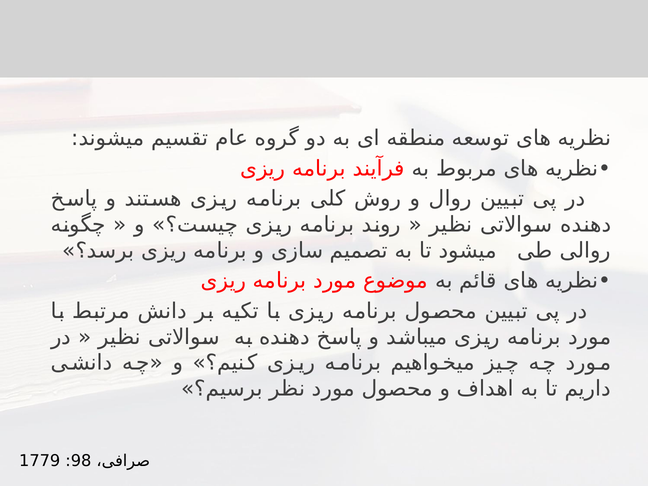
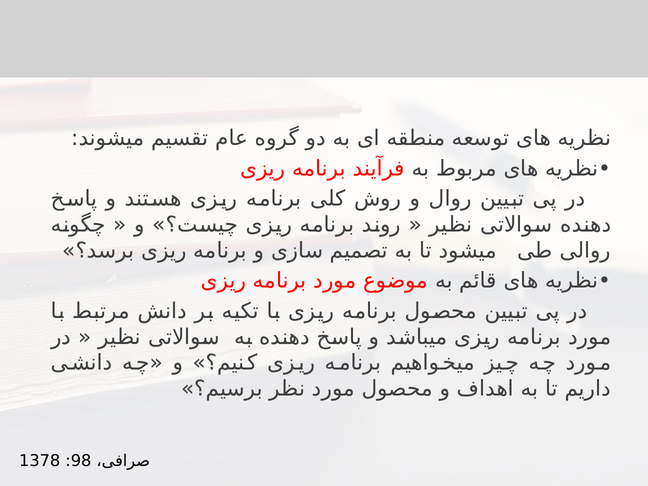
1779: 1779 -> 1378
